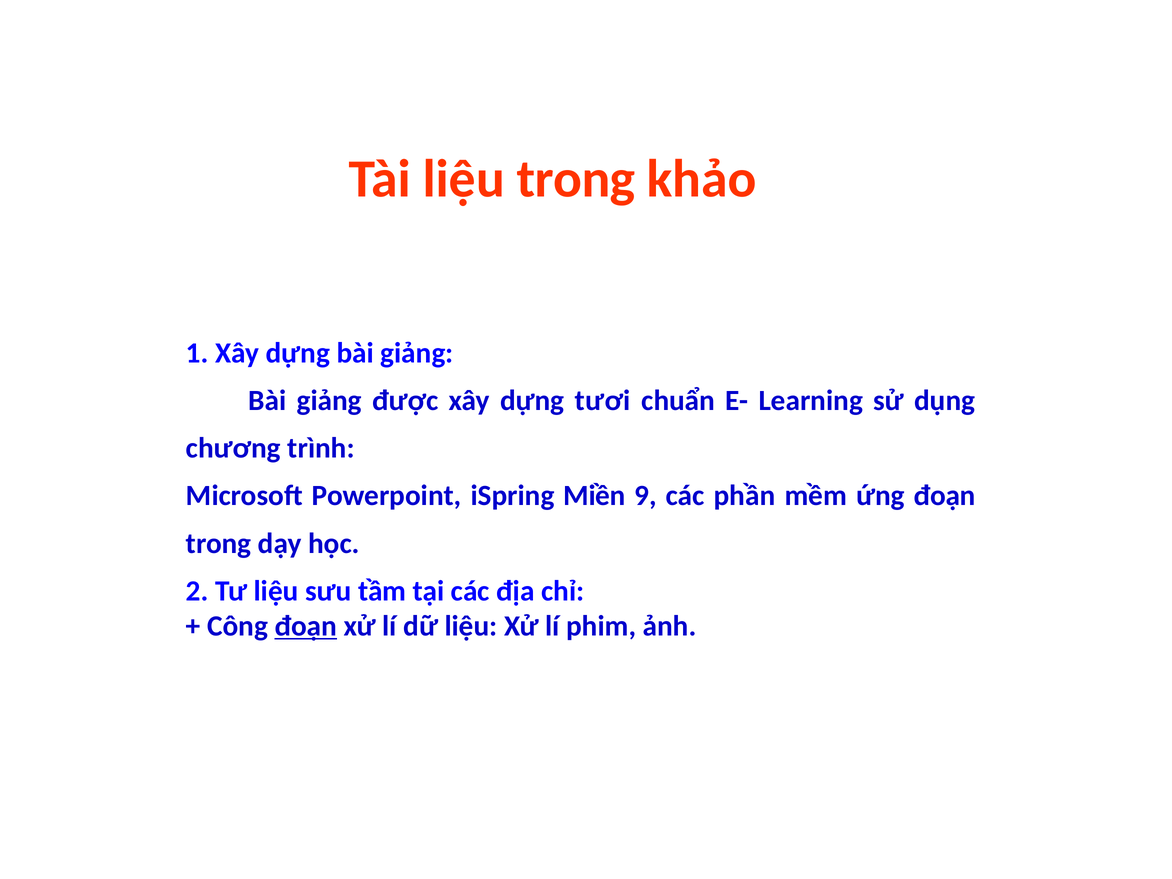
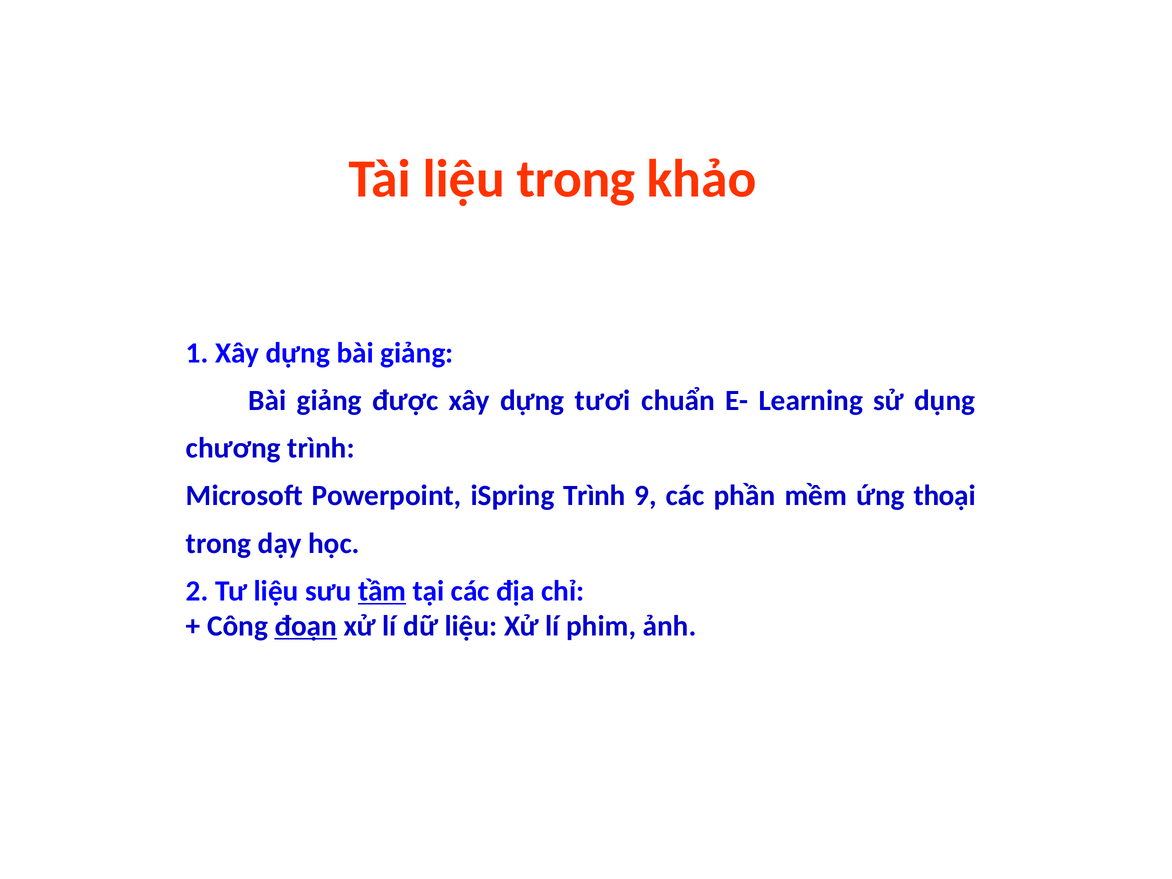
iSpring Miền: Miền -> Trình
ứng đoạn: đoạn -> thoại
tầm underline: none -> present
